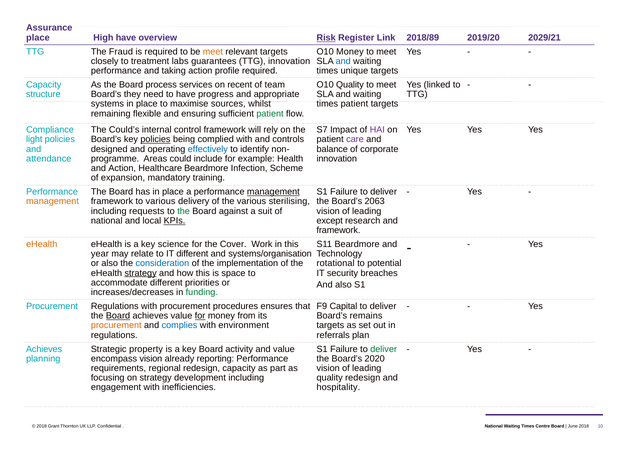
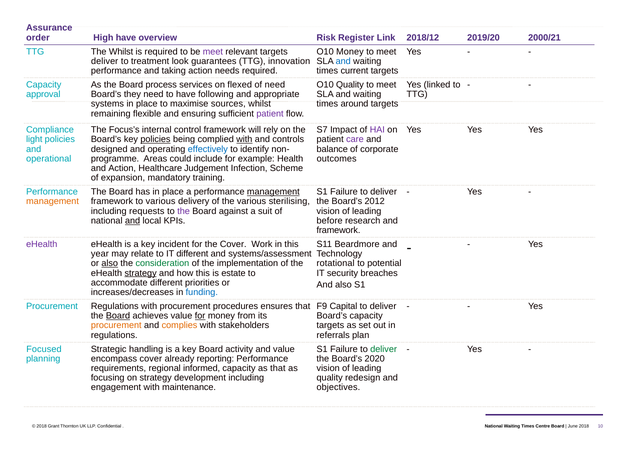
place at (38, 38): place -> order
Risk underline: present -> none
2018/89: 2018/89 -> 2018/12
2029/21: 2029/21 -> 2000/21
The Fraud: Fraud -> Whilst
meet at (213, 52) colour: orange -> purple
closely at (105, 61): closely -> deliver
labs: labs -> look
profile: profile -> needs
unique: unique -> current
recent: recent -> flexed
of team: team -> need
structure: structure -> approval
progress: progress -> following
times patient: patient -> around
patient at (270, 114) colour: green -> purple
Could’s: Could’s -> Focus’s
with at (244, 139) underline: none -> present
attendance: attendance -> operational
innovation at (337, 159): innovation -> outcomes
Healthcare Beardmore: Beardmore -> Judgement
2063: 2063 -> 2012
the at (184, 211) colour: green -> purple
and at (133, 221) underline: none -> present
KPIs underline: present -> none
except: except -> before
eHealth at (42, 244) colour: orange -> purple
science: science -> incident
systems/organisation: systems/organisation -> systems/assessment
also at (110, 263) underline: none -> present
consideration colour: blue -> green
space: space -> estate
funding colour: green -> blue
Board’s remains: remains -> capacity
complies colour: blue -> orange
environment: environment -> stakeholders
Achieves at (44, 349): Achieves -> Focused
property: property -> handling
encompass vision: vision -> cover
regional redesign: redesign -> informed
as part: part -> that
inefficiencies: inefficiencies -> maintenance
hospitality: hospitality -> objectives
